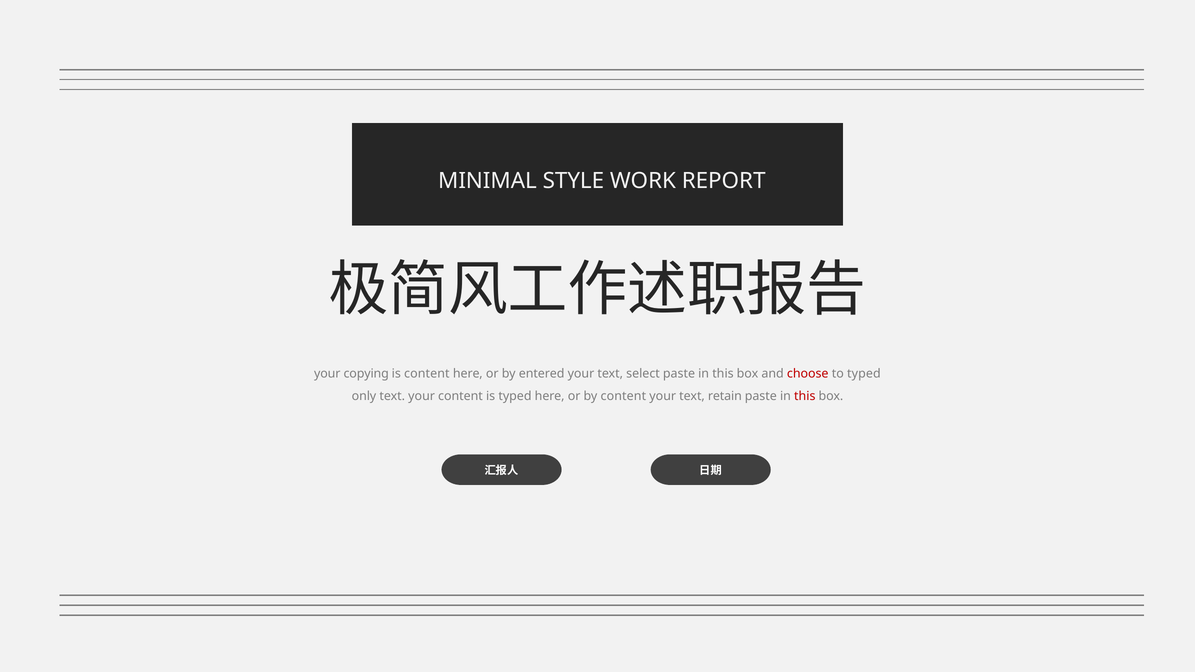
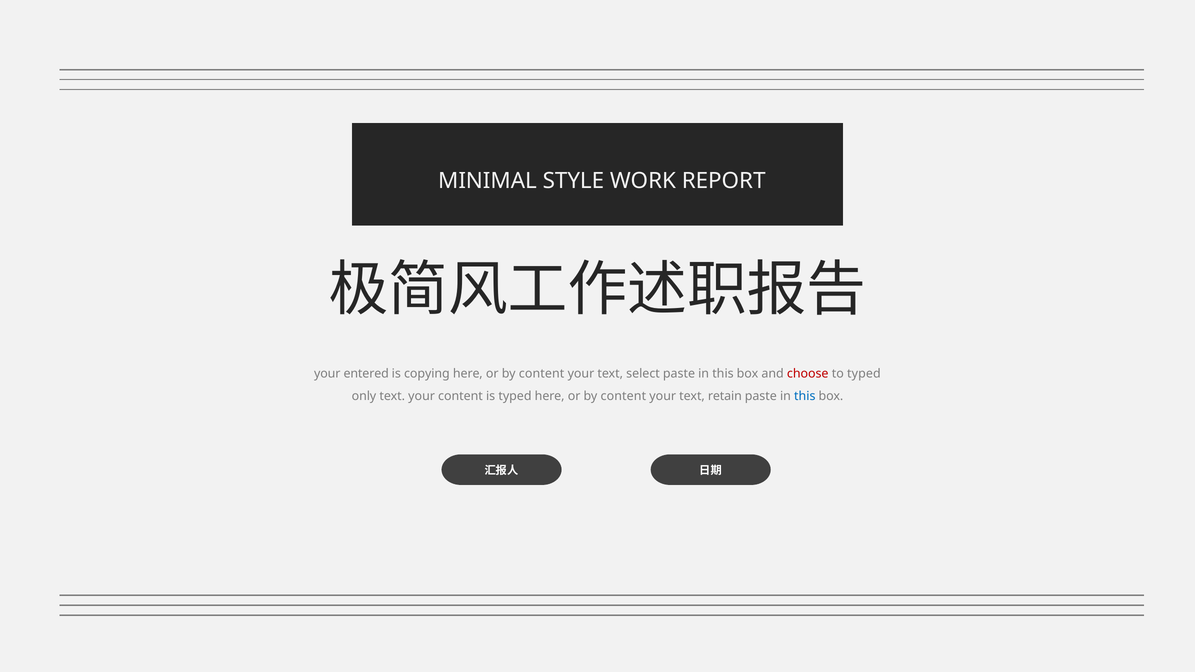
copying: copying -> entered
is content: content -> copying
entered at (542, 374): entered -> content
this at (805, 396) colour: red -> blue
